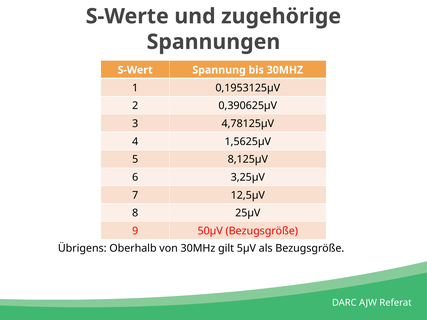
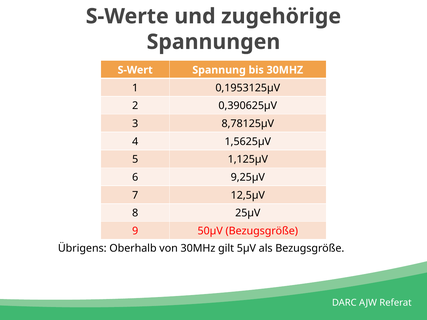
4,78125µV: 4,78125µV -> 8,78125µV
8,125µV: 8,125µV -> 1,125µV
3,25µV: 3,25µV -> 9,25µV
